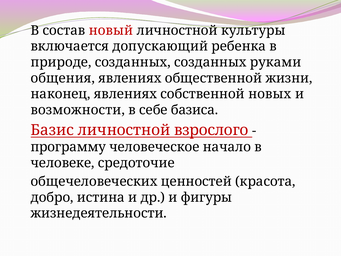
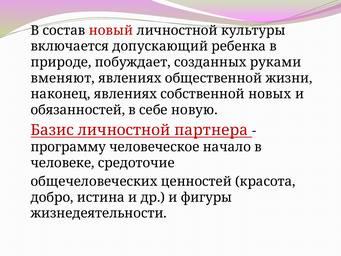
природе созданных: созданных -> побуждает
общения: общения -> вменяют
возможности: возможности -> обязанностей
базиса: базиса -> новую
взрослого: взрослого -> партнера
